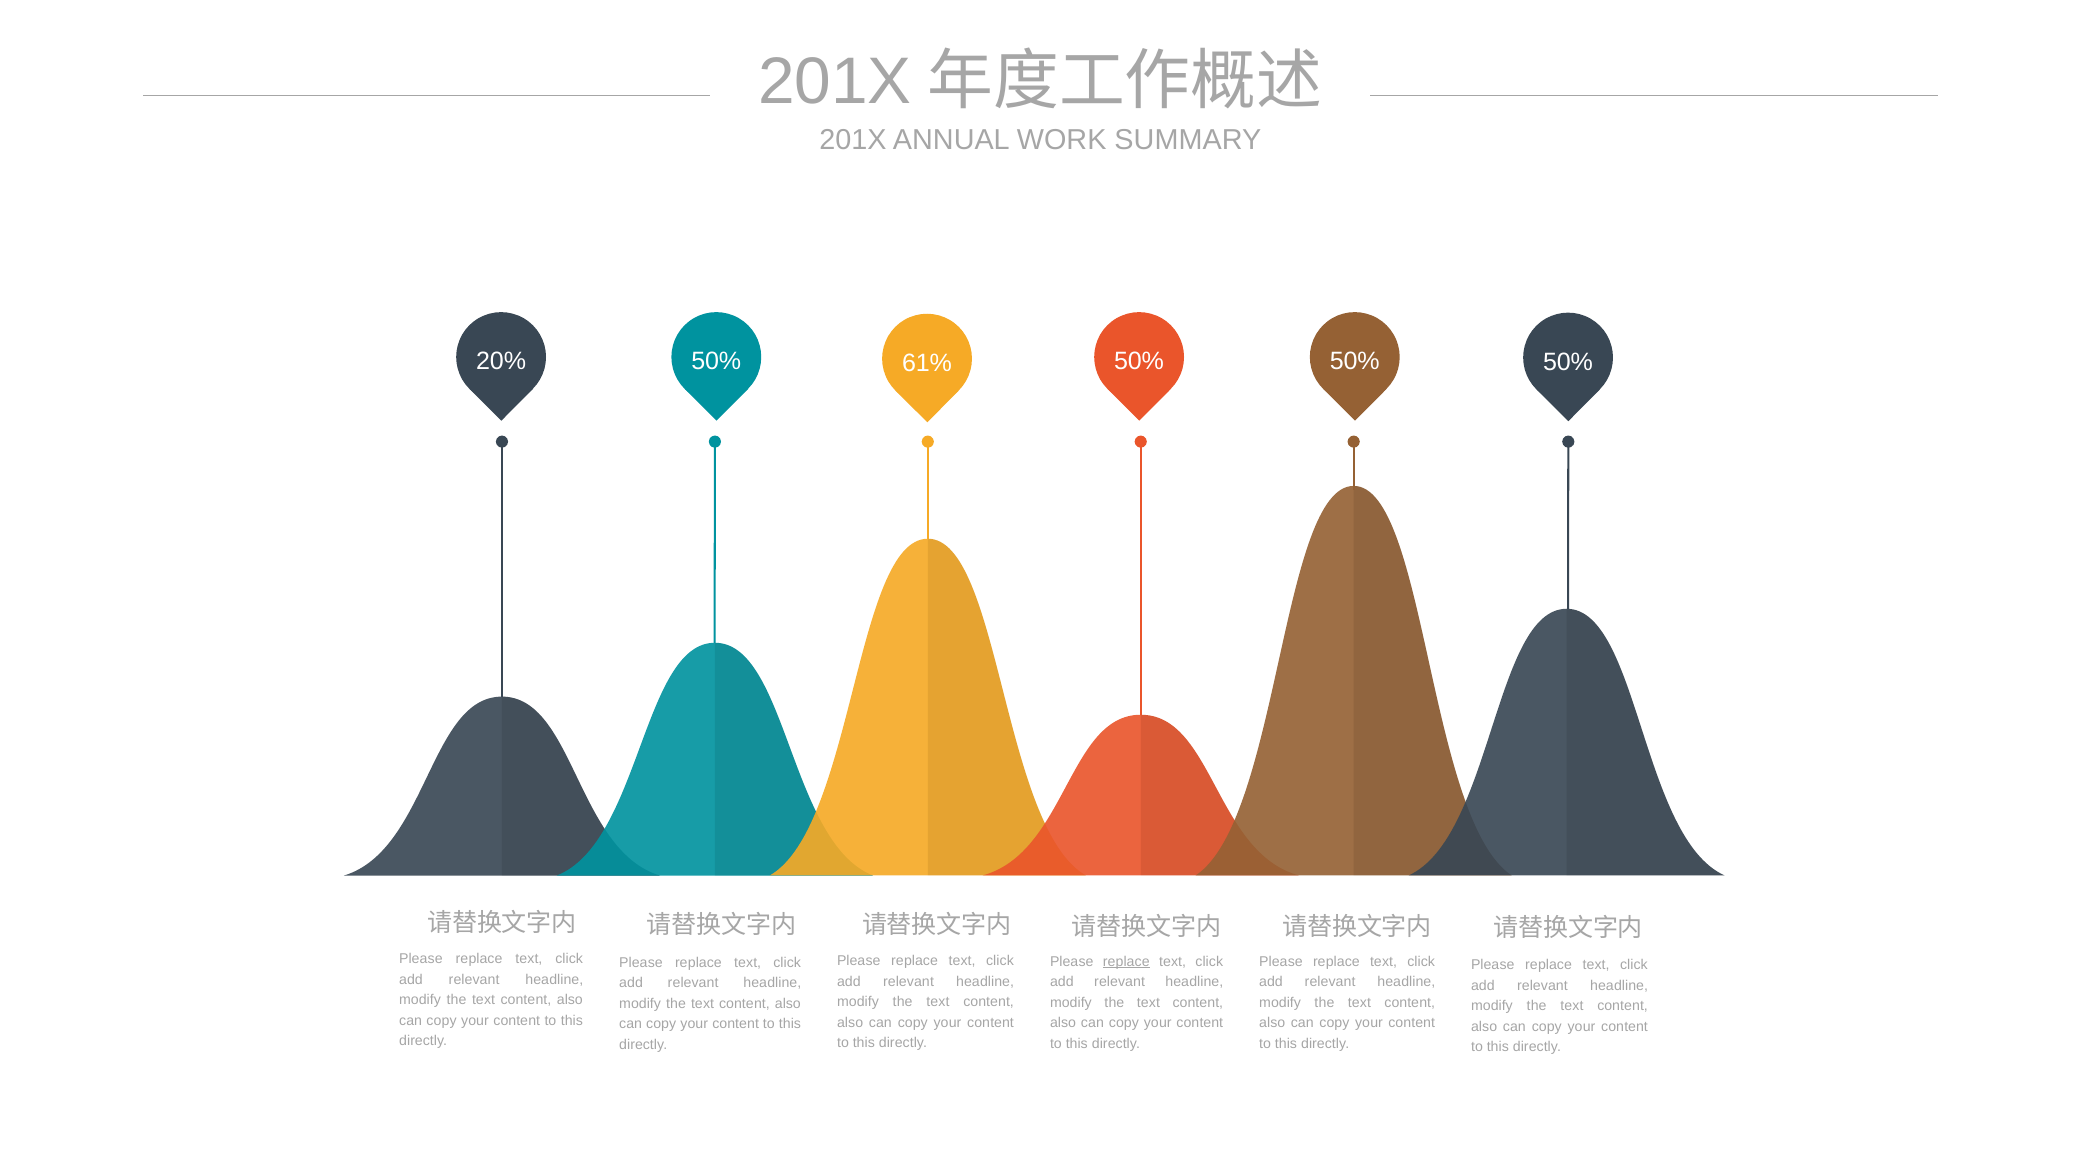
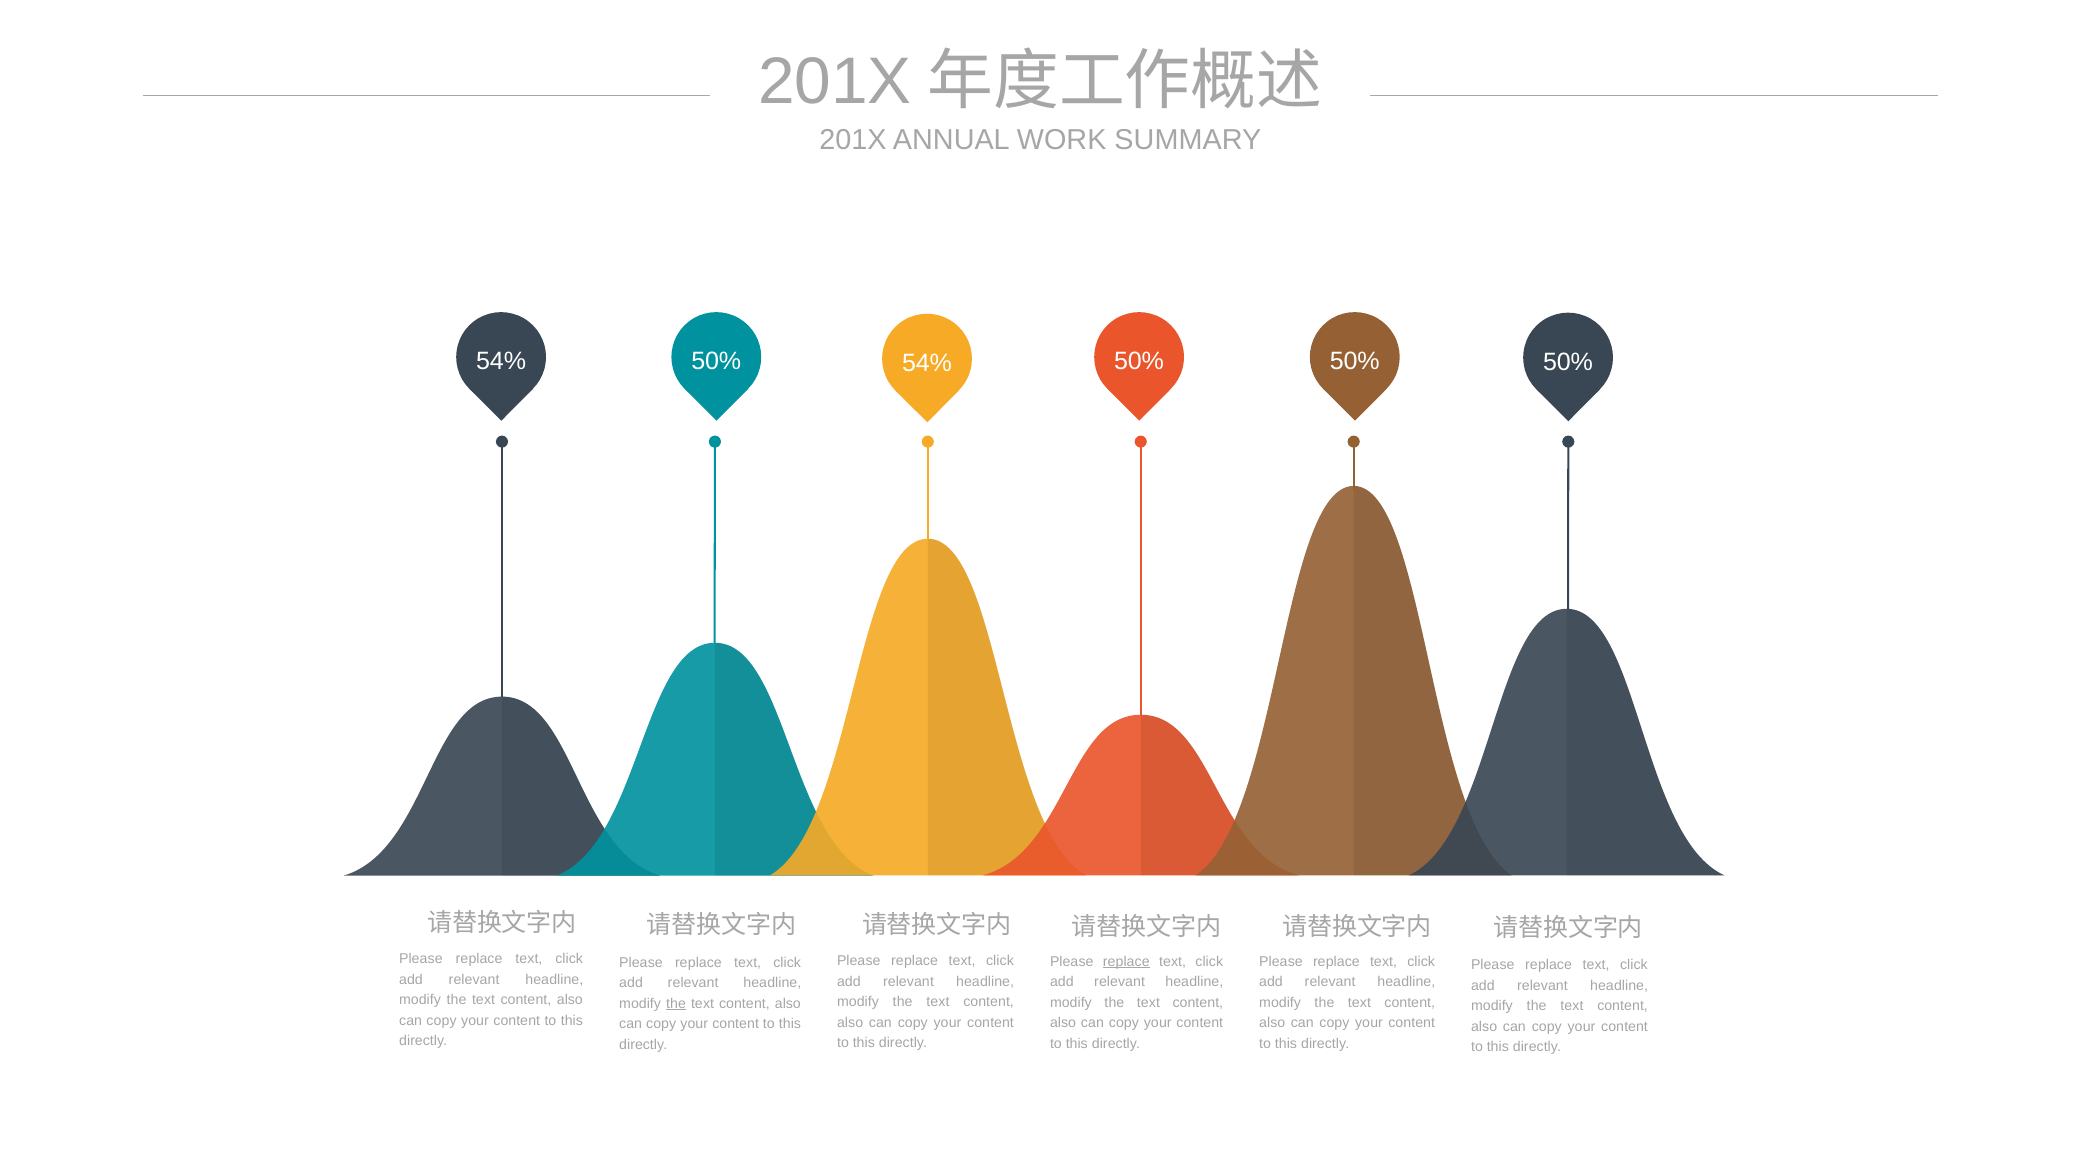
20% at (501, 362): 20% -> 54%
61% at (927, 363): 61% -> 54%
the at (676, 1003) underline: none -> present
